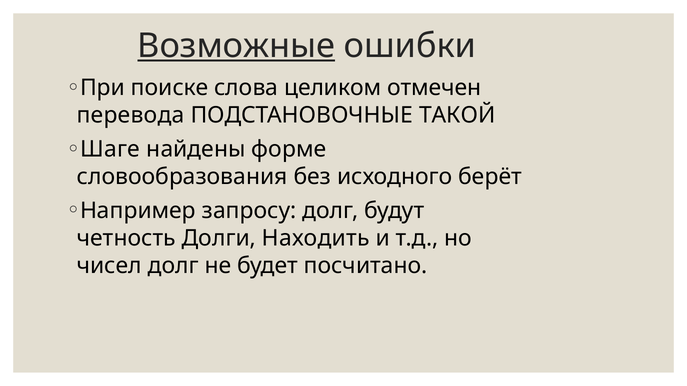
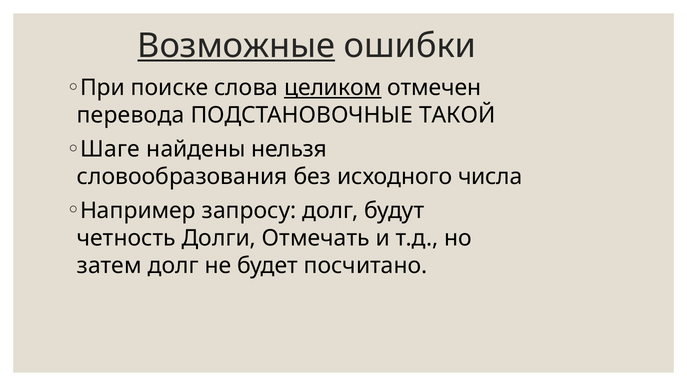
целиком underline: none -> present
форме: форме -> нельзя
берёт: берёт -> числа
Находить: Находить -> Отмечать
чисел: чисел -> затем
